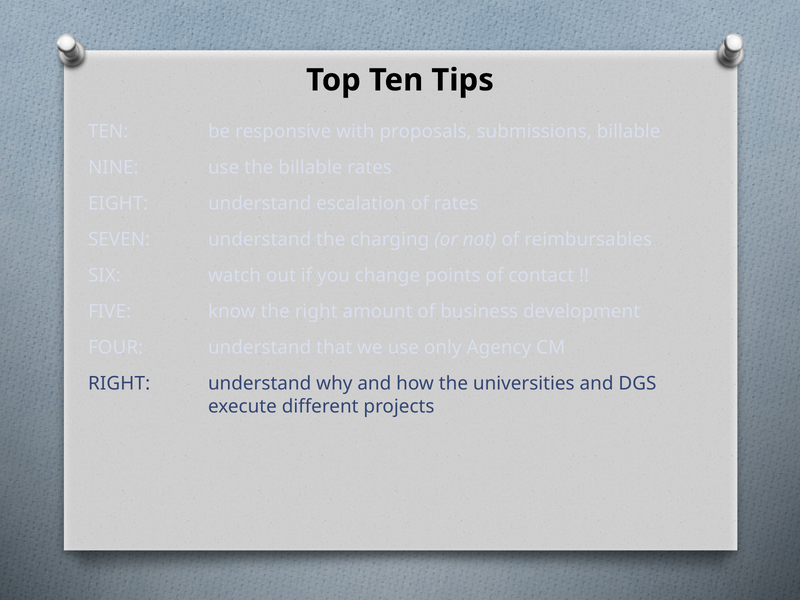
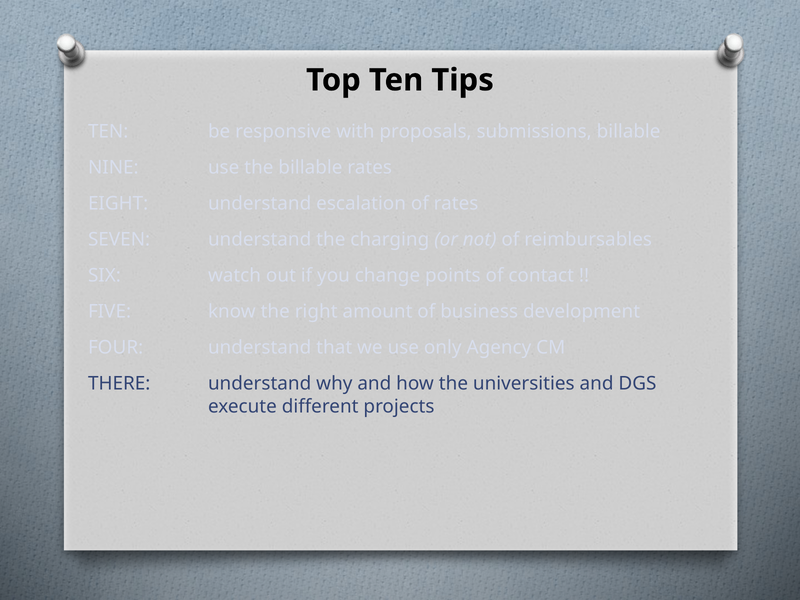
RIGHT at (119, 384): RIGHT -> THERE
